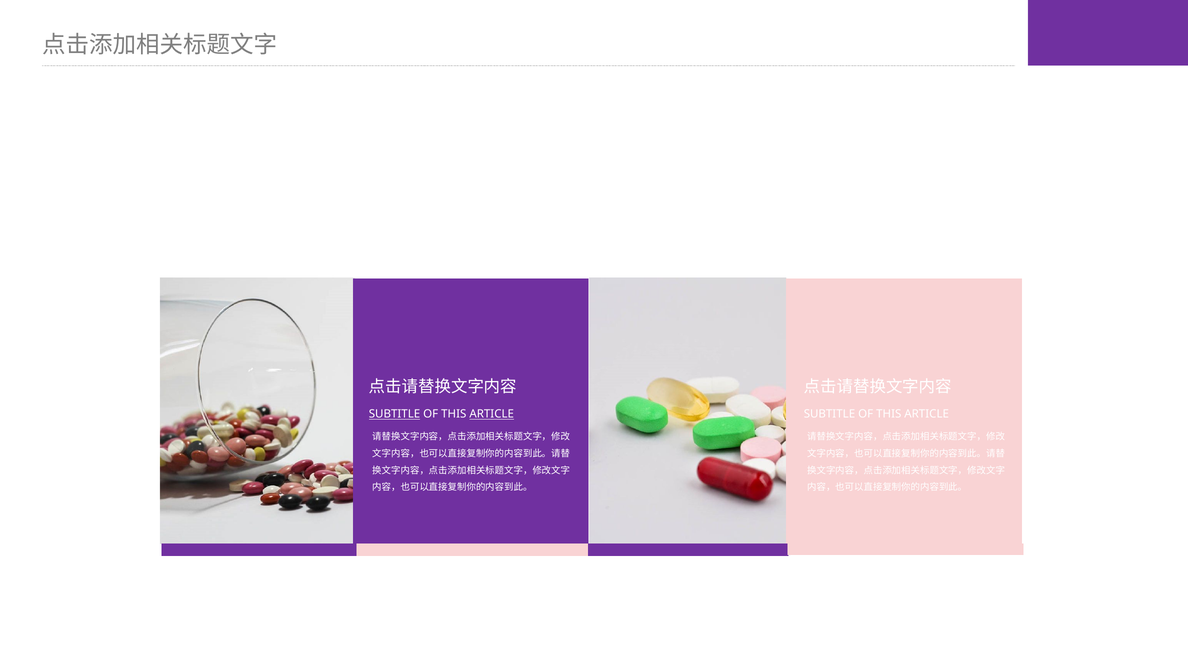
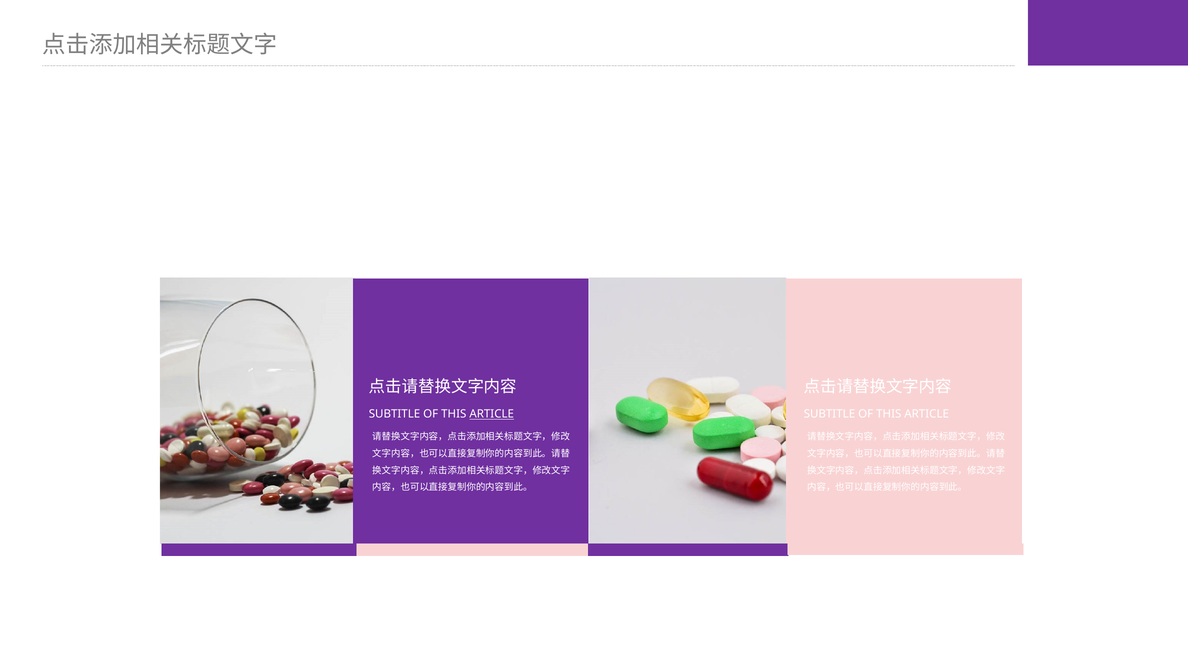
SUBTITLE at (394, 414) underline: present -> none
